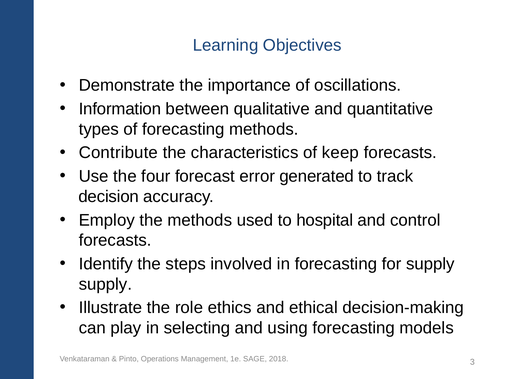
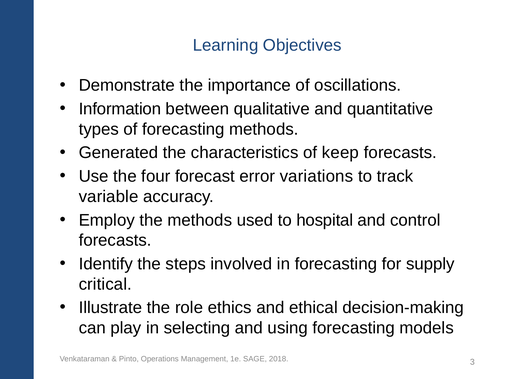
Contribute: Contribute -> Generated
generated: generated -> variations
decision: decision -> variable
supply at (105, 284): supply -> critical
